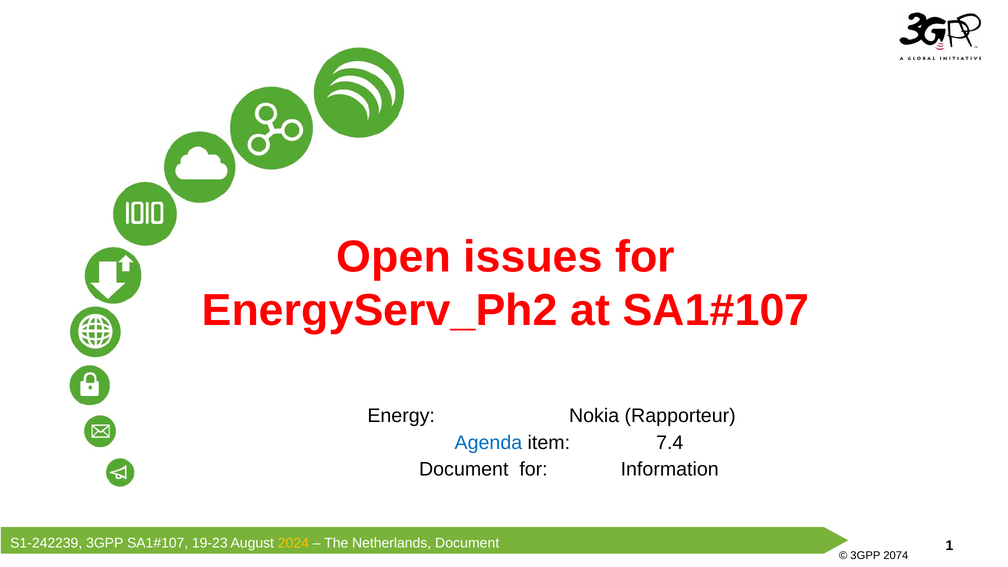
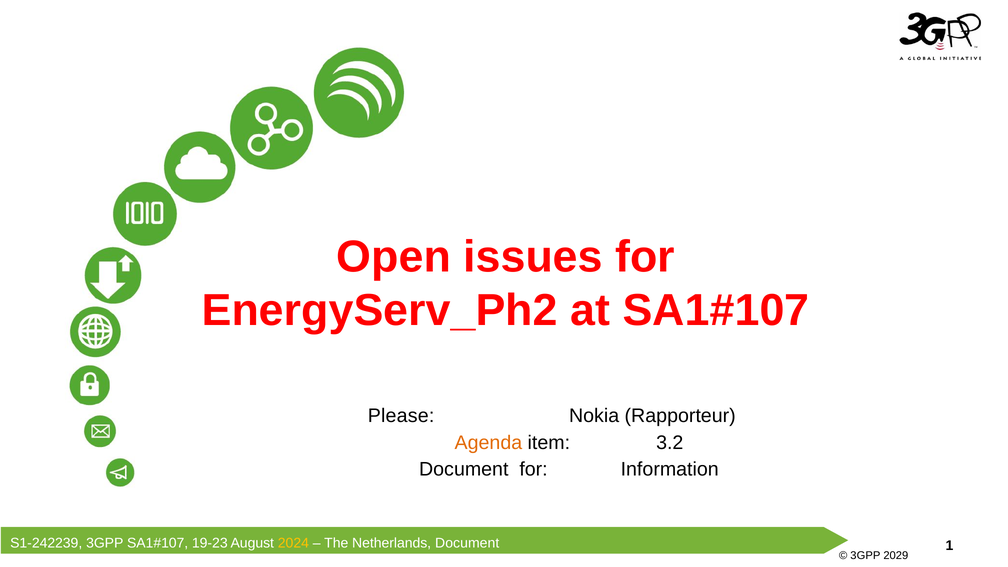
Energy: Energy -> Please
Agenda colour: blue -> orange
7.4: 7.4 -> 3.2
2074: 2074 -> 2029
